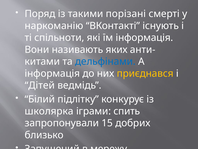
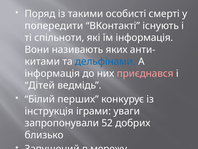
порізані: порізані -> особисті
наркоманію: наркоманію -> попередити
приєднався colour: yellow -> pink
підлітку: підлітку -> перших
школярка: школярка -> інструкція
спить: спить -> уваги
15: 15 -> 52
